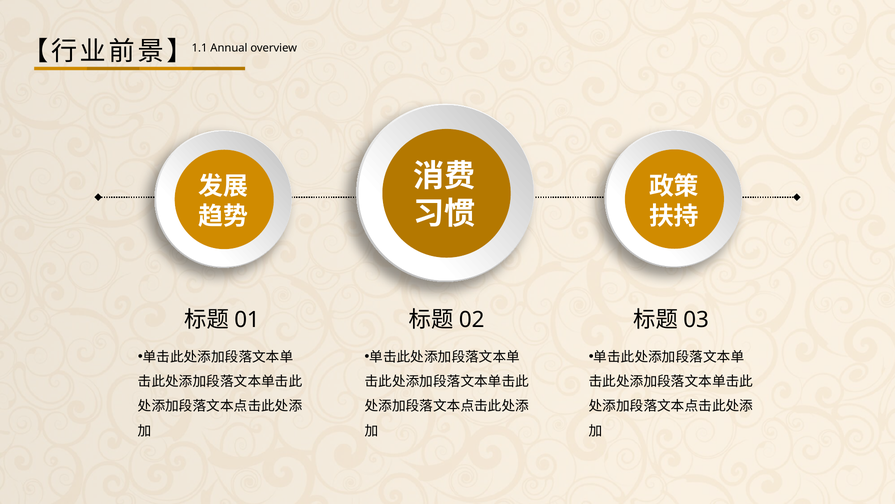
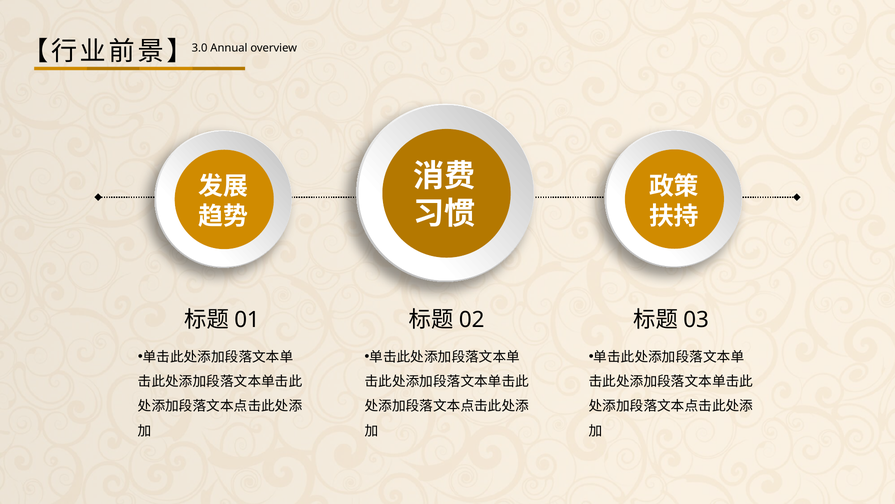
1.1: 1.1 -> 3.0
